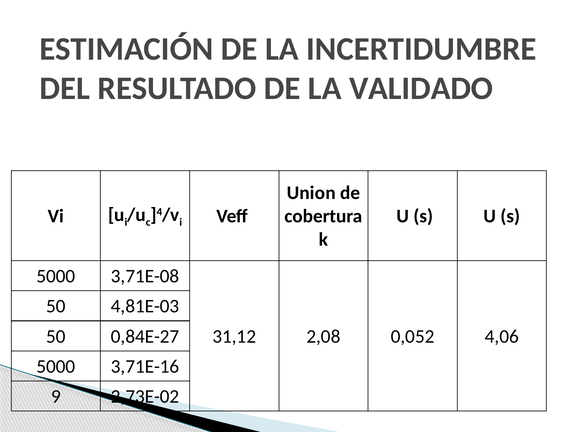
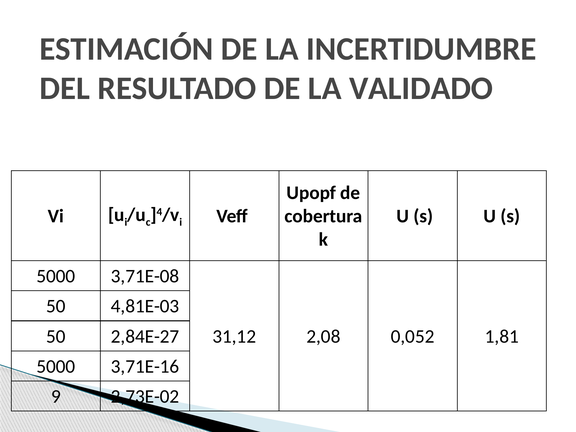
Union: Union -> Upopf
0,84E-27: 0,84E-27 -> 2,84E-27
4,06: 4,06 -> 1,81
